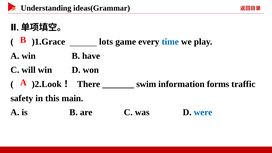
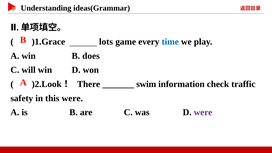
have: have -> does
forms: forms -> check
this main: main -> were
were at (203, 112) colour: blue -> purple
